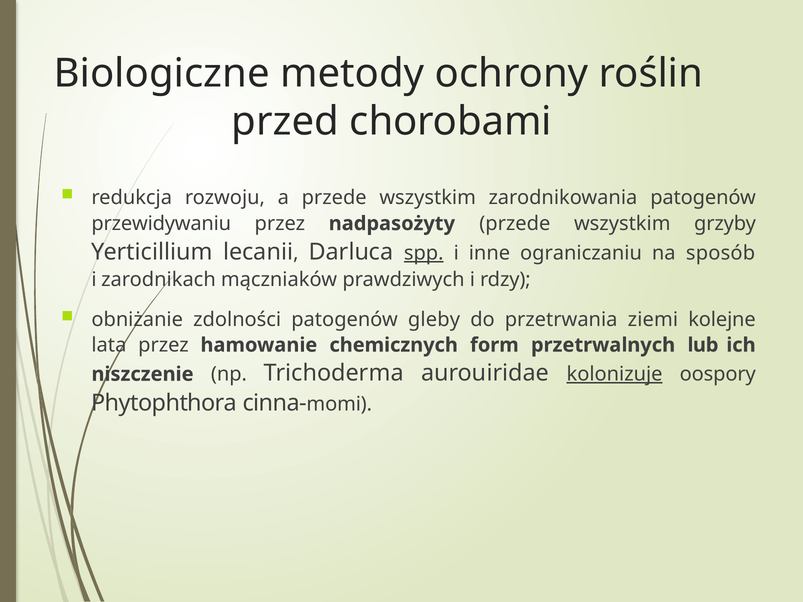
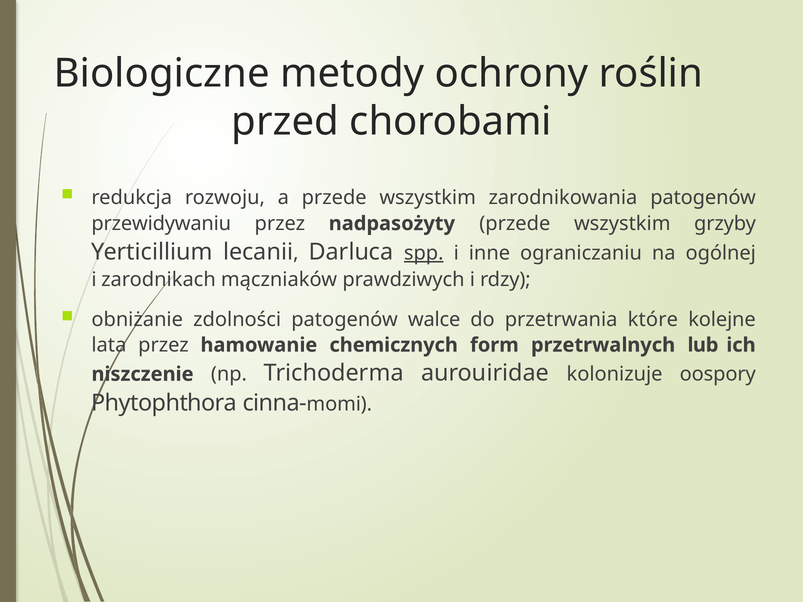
sposób: sposób -> ogólnej
gleby: gleby -> walce
ziemi: ziemi -> które
kolonizuje underline: present -> none
